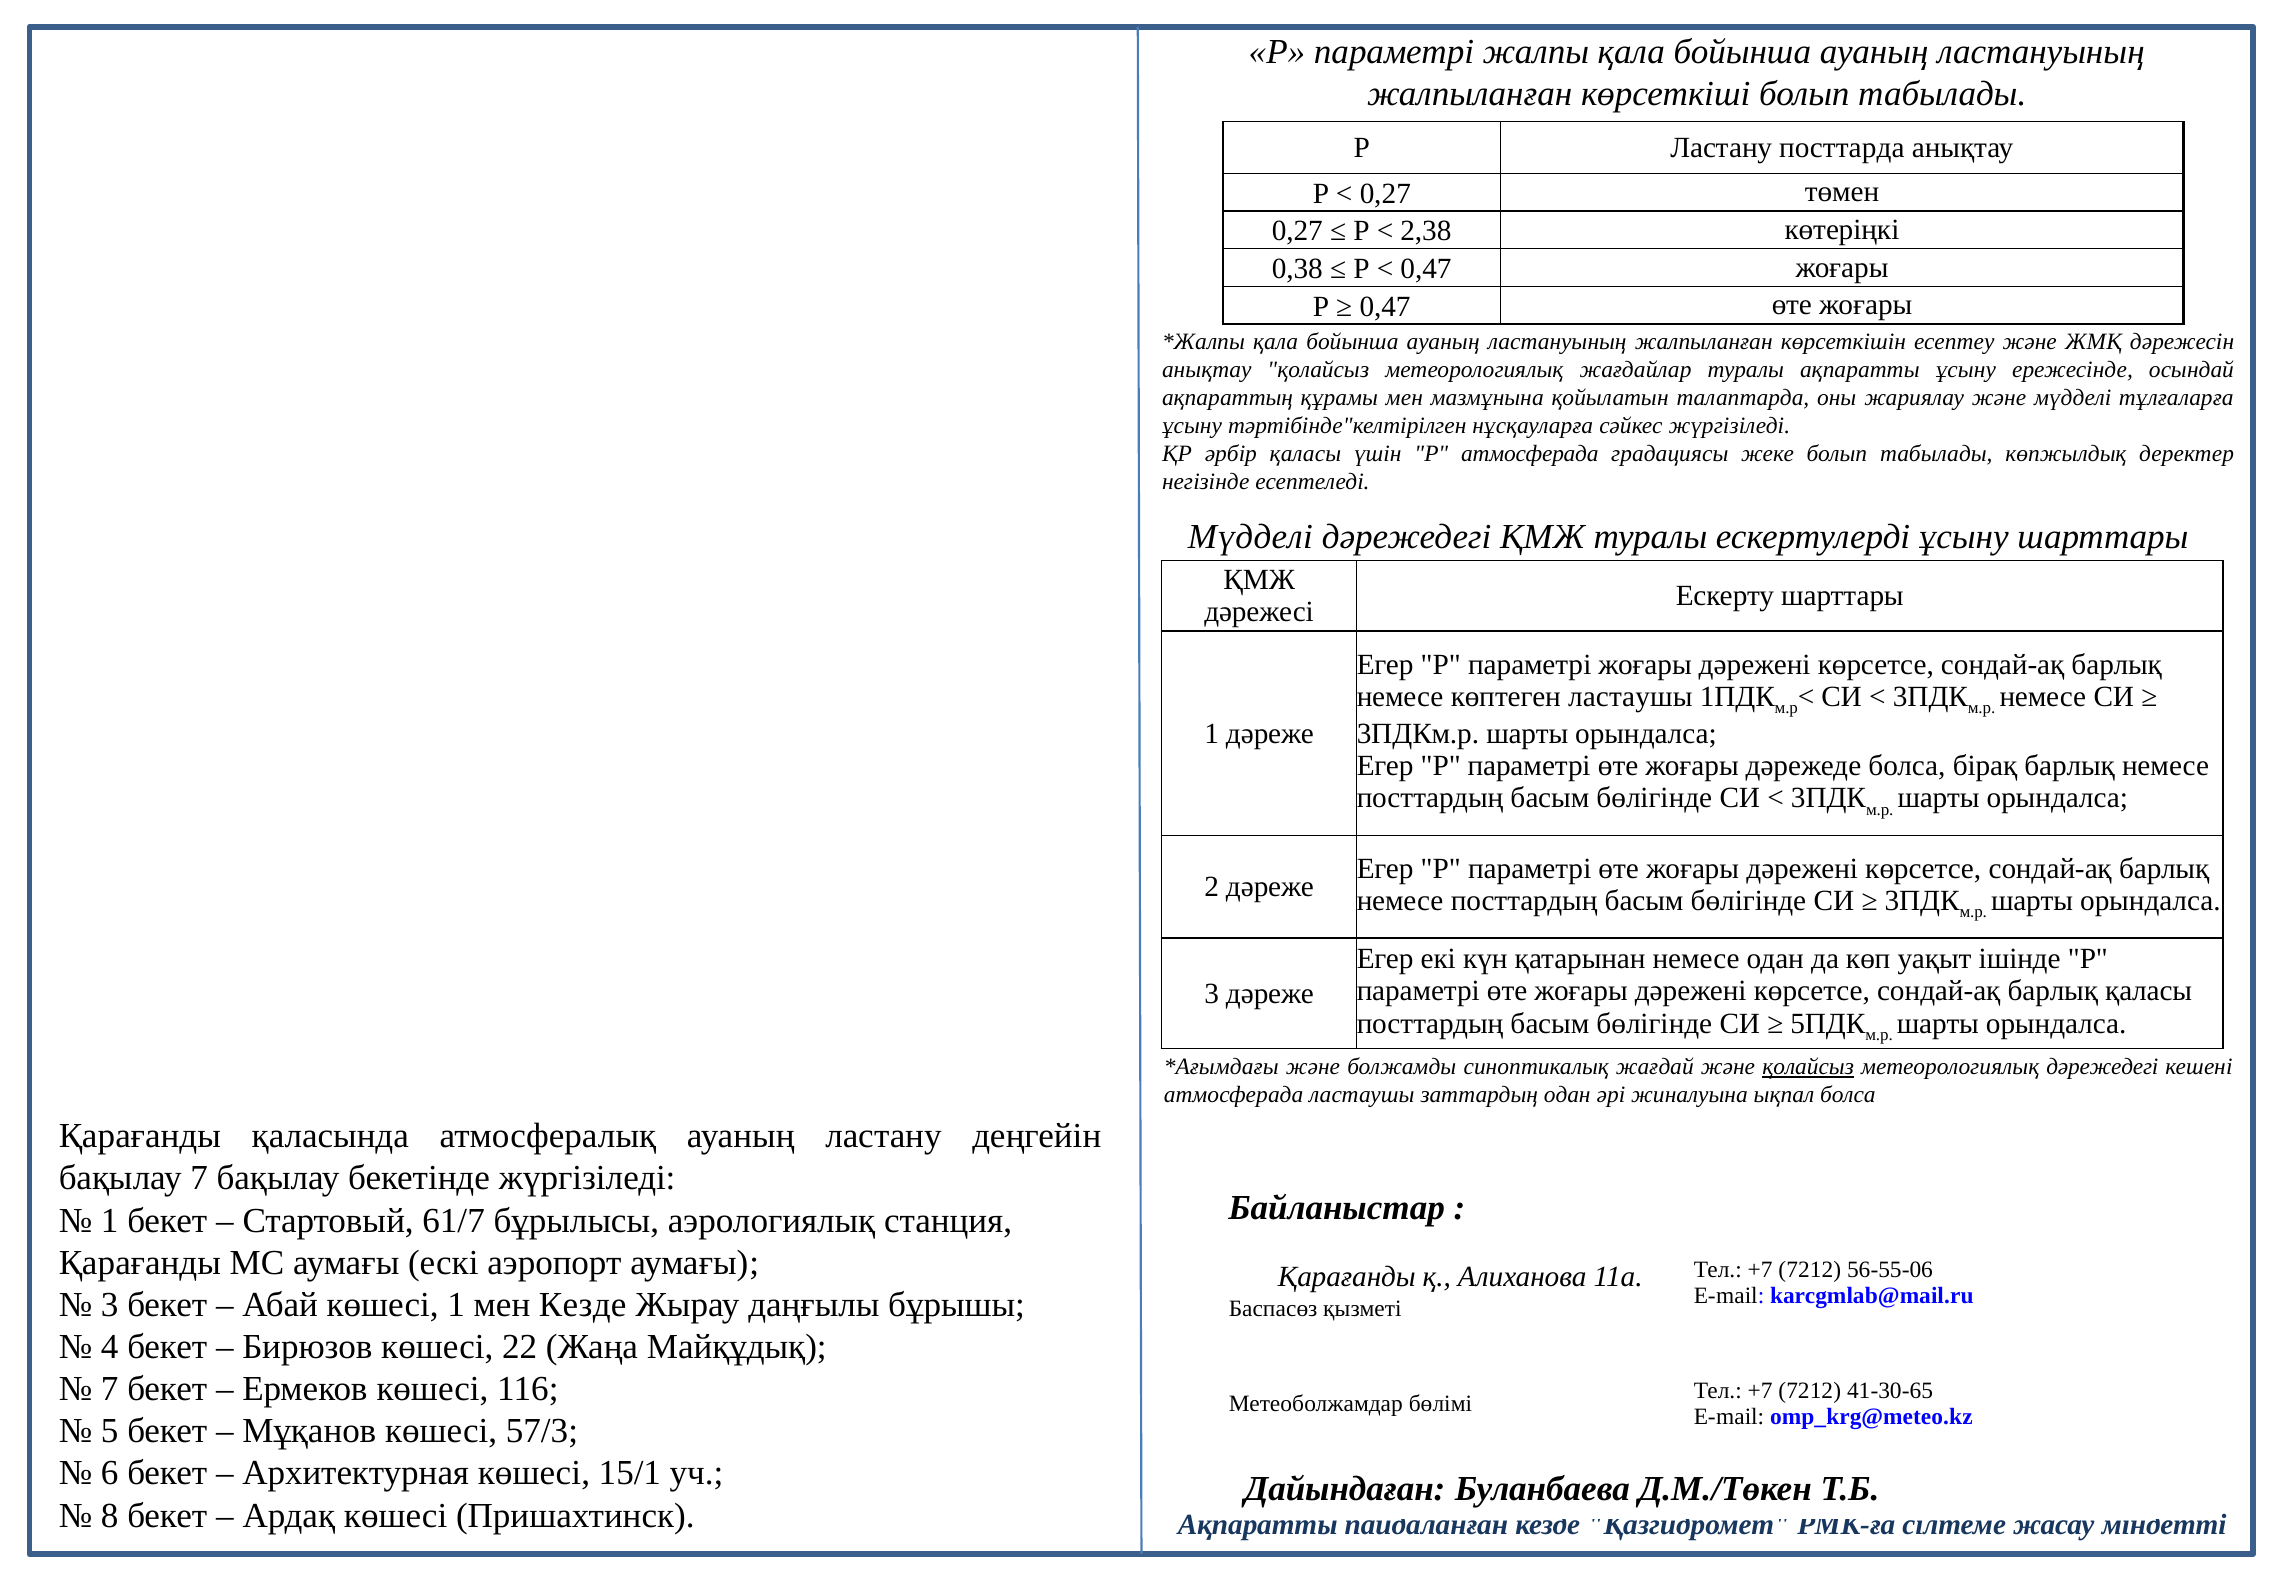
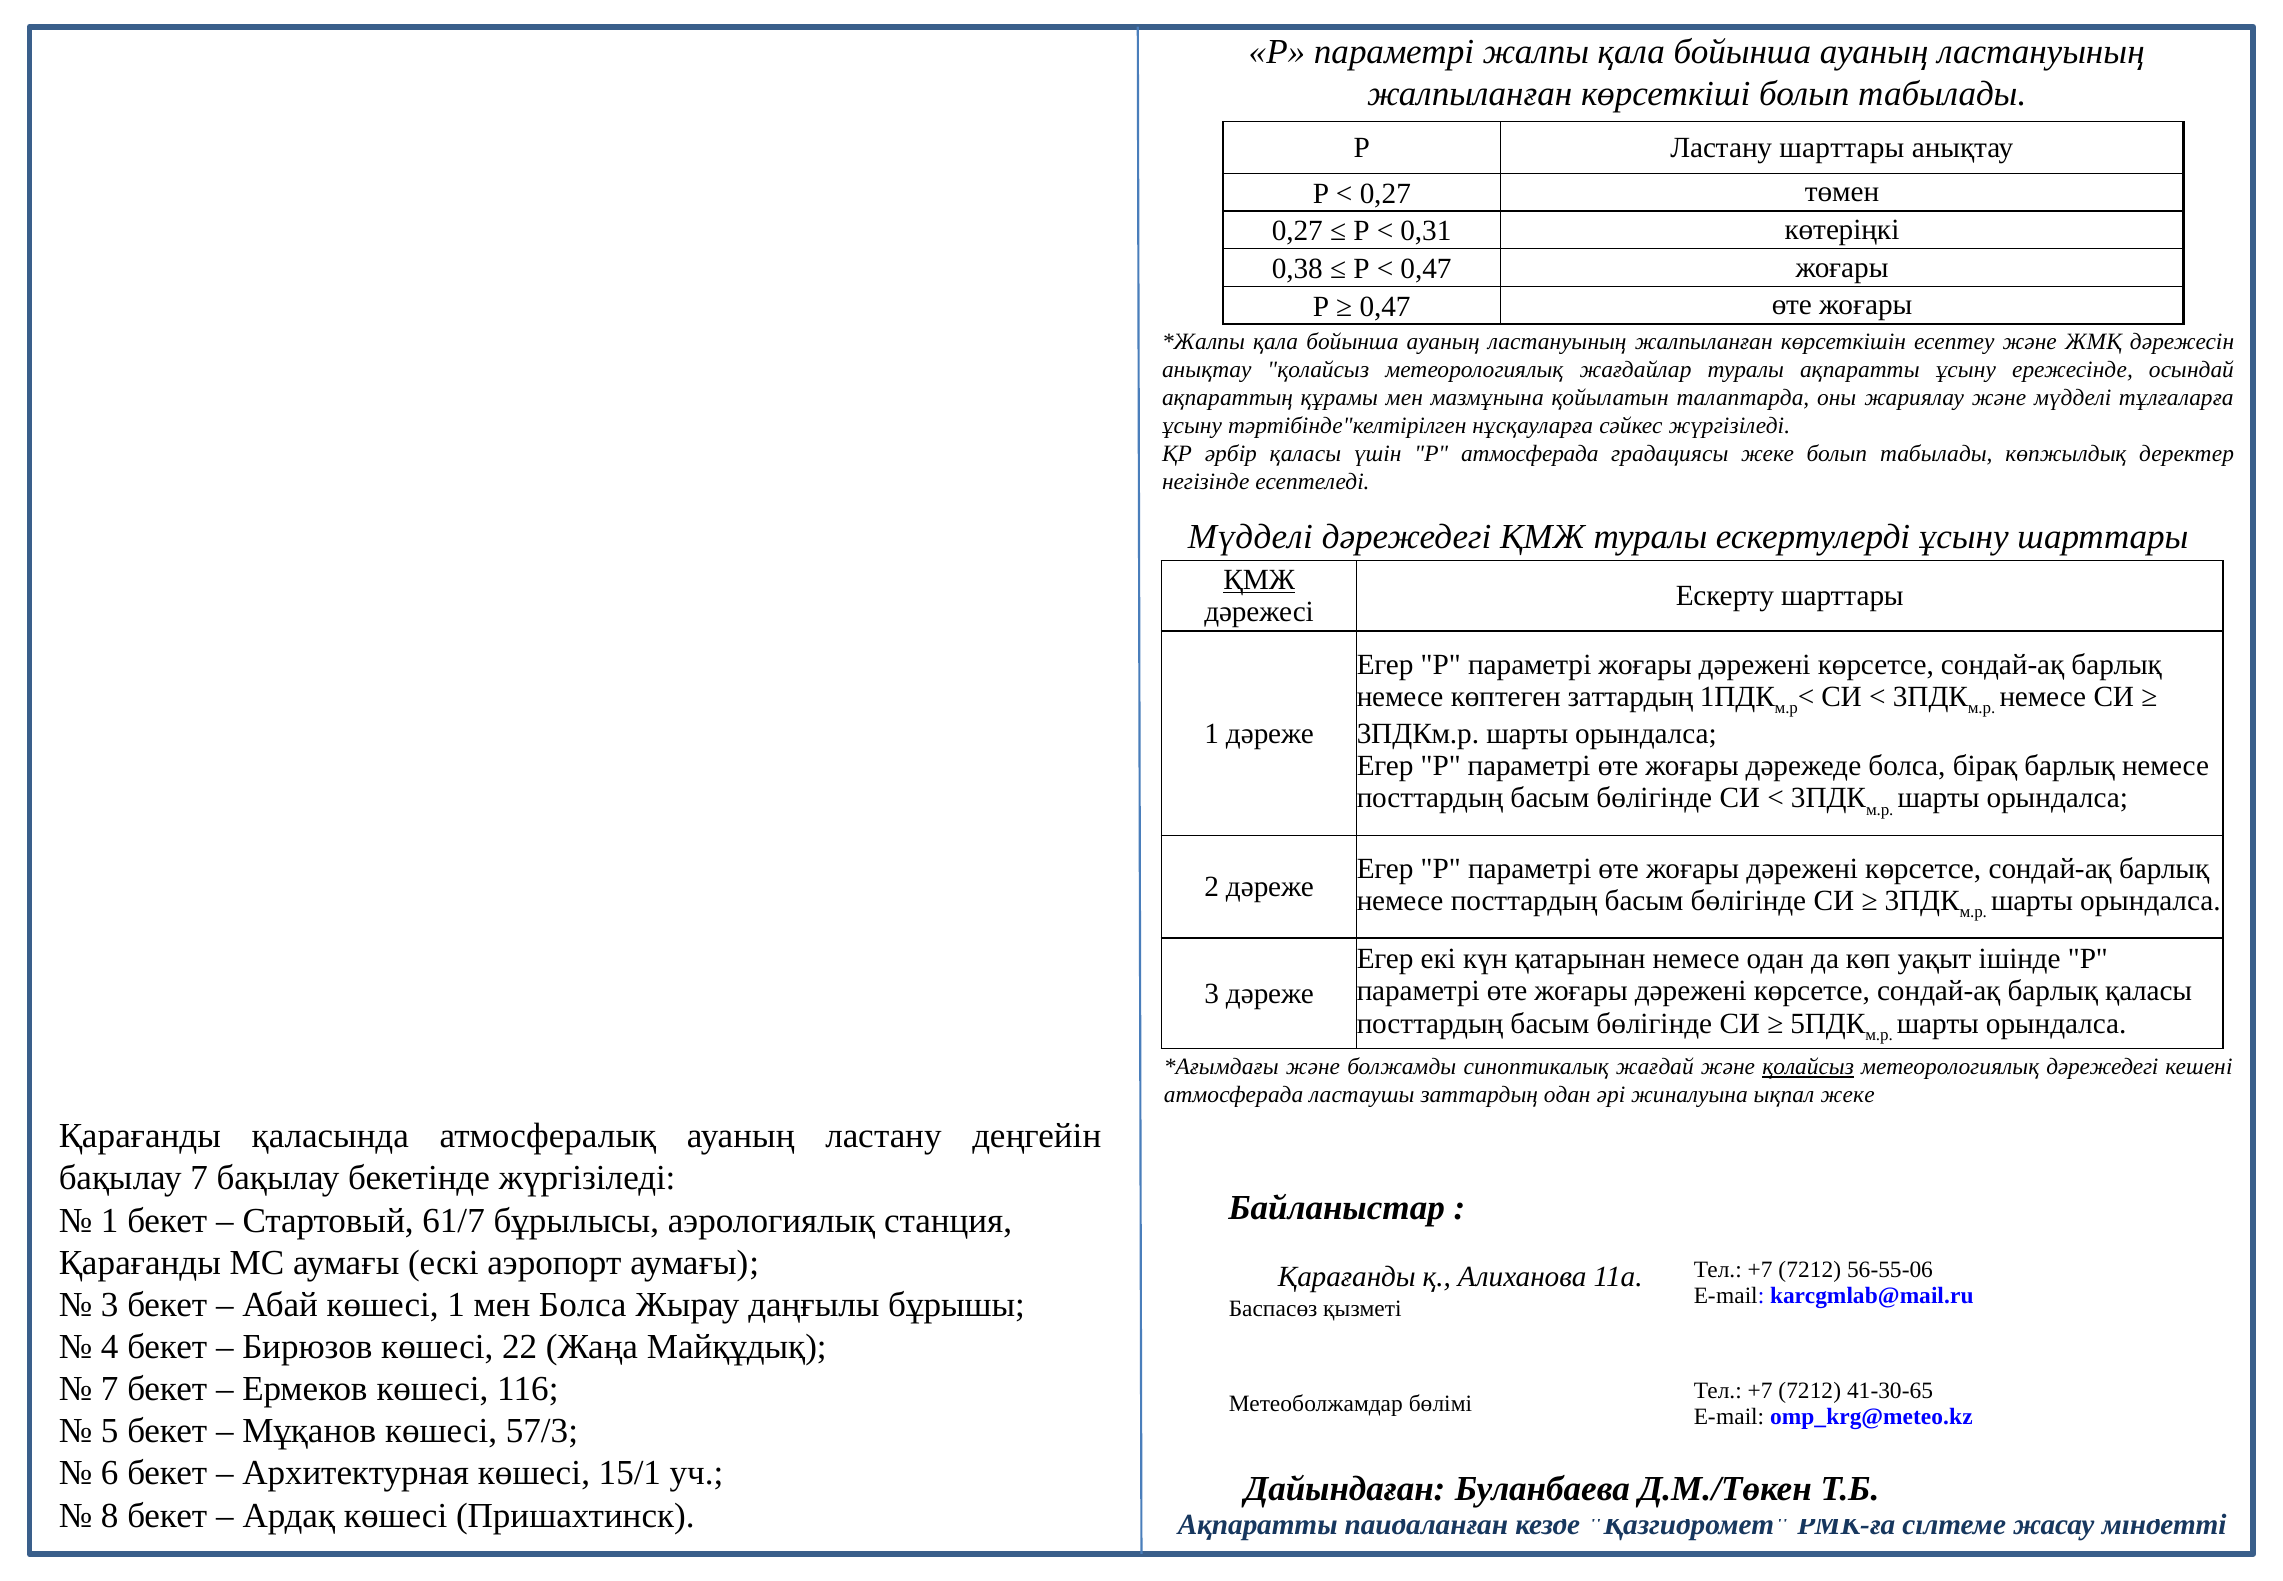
Ластану посттарда: посттарда -> шарттары
2,38: 2,38 -> 0,31
ҚМЖ at (1259, 580) underline: none -> present
көптеген ластаушы: ластаушы -> заттардың
ықпал болса: болса -> жеке
мен Кезде: Кезде -> Болса
